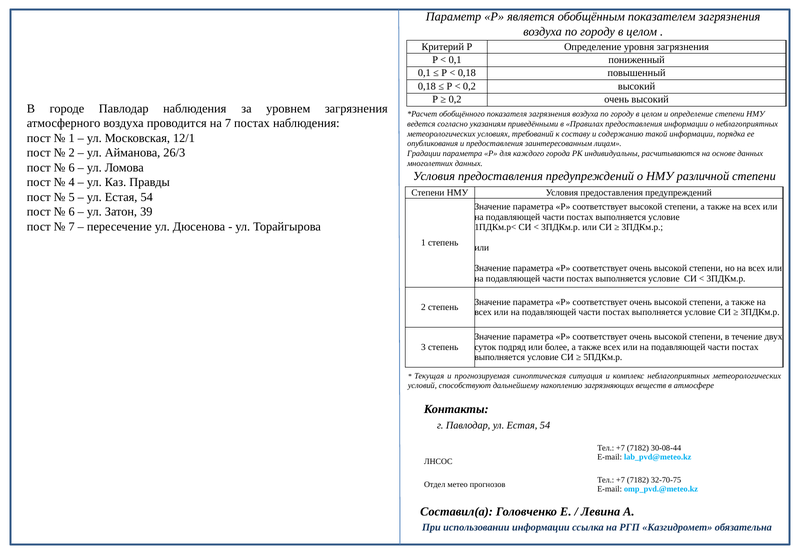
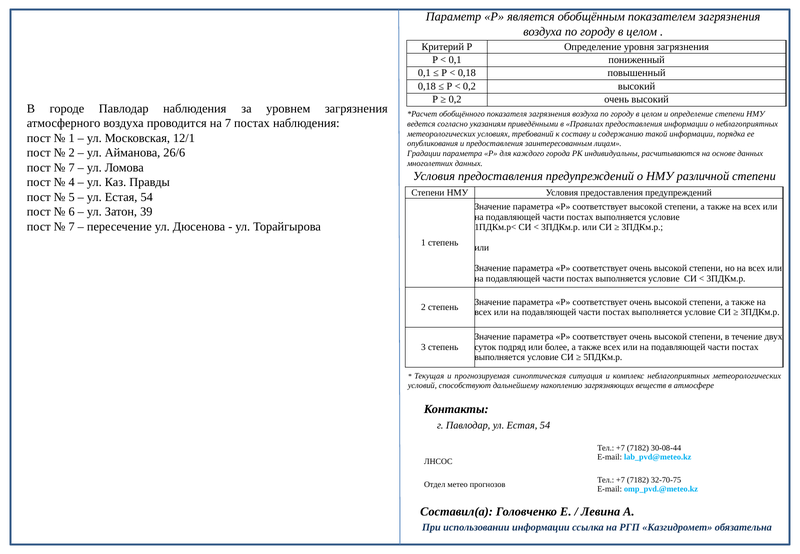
26/3: 26/3 -> 26/6
6 at (72, 168): 6 -> 7
